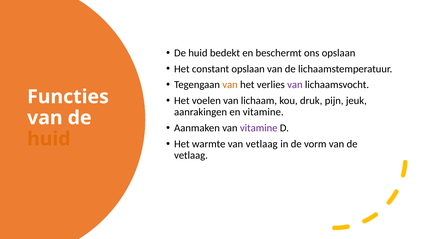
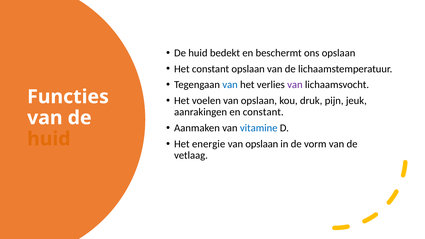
van at (230, 85) colour: orange -> blue
voelen van lichaam: lichaam -> opslaan
en vitamine: vitamine -> constant
vitamine at (259, 128) colour: purple -> blue
warmte: warmte -> energie
vetlaag at (262, 144): vetlaag -> opslaan
